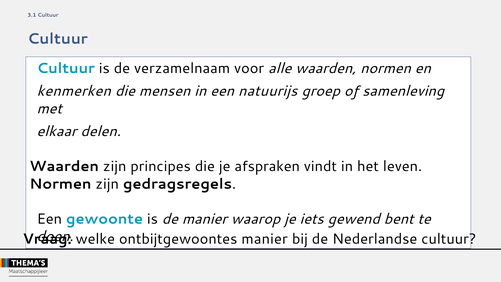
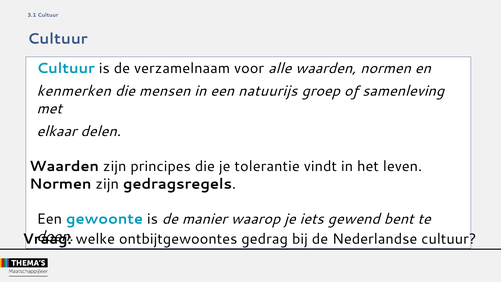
afspraken: afspraken -> tolerantie
ontbijtgewoontes manier: manier -> gedrag
